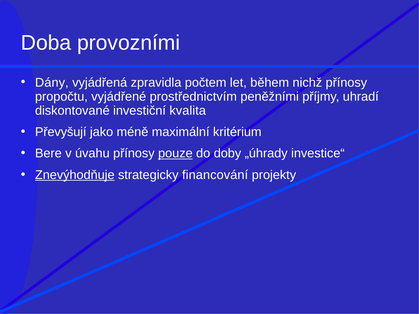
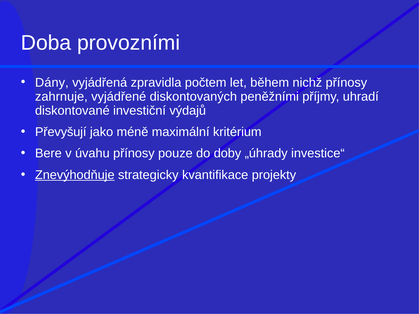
propočtu: propočtu -> zahrnuje
prostřednictvím: prostřednictvím -> diskontovaných
kvalita: kvalita -> výdajů
pouze underline: present -> none
financování: financování -> kvantifikace
